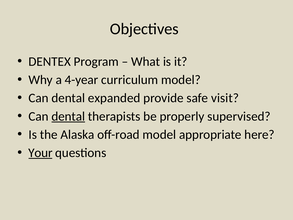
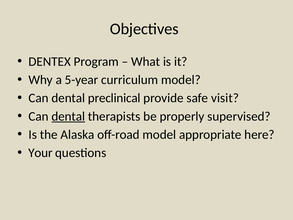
4-year: 4-year -> 5-year
expanded: expanded -> preclinical
Your underline: present -> none
